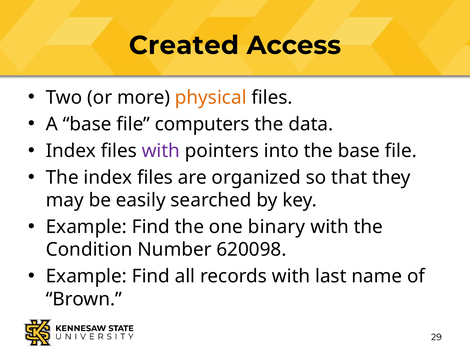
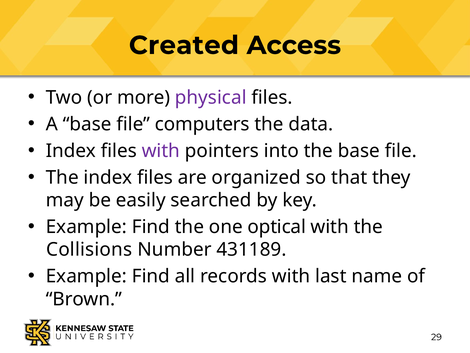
physical colour: orange -> purple
binary: binary -> optical
Condition: Condition -> Collisions
620098: 620098 -> 431189
